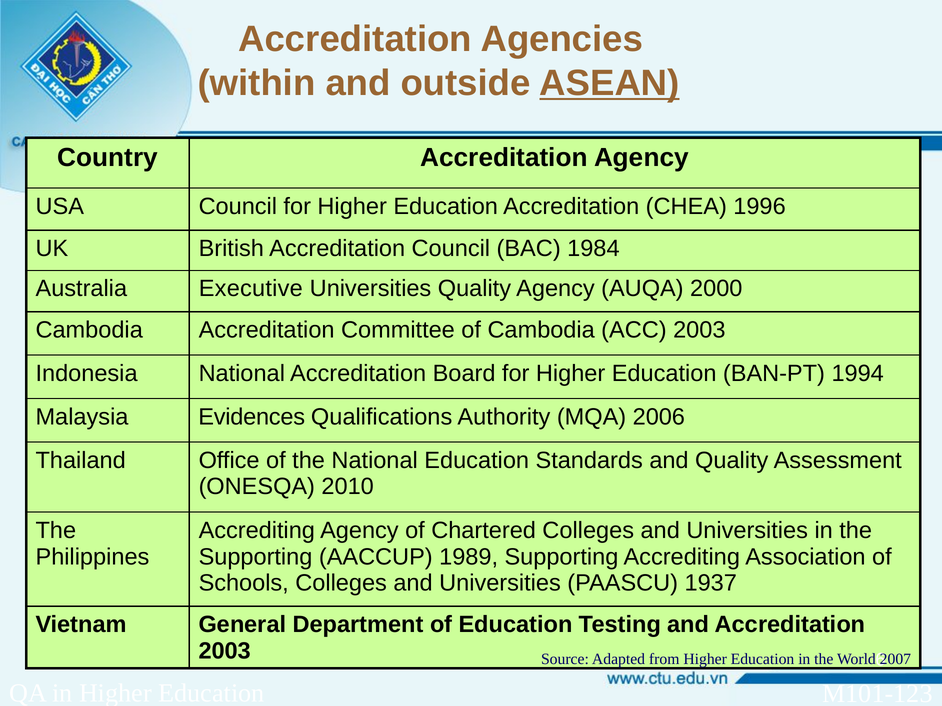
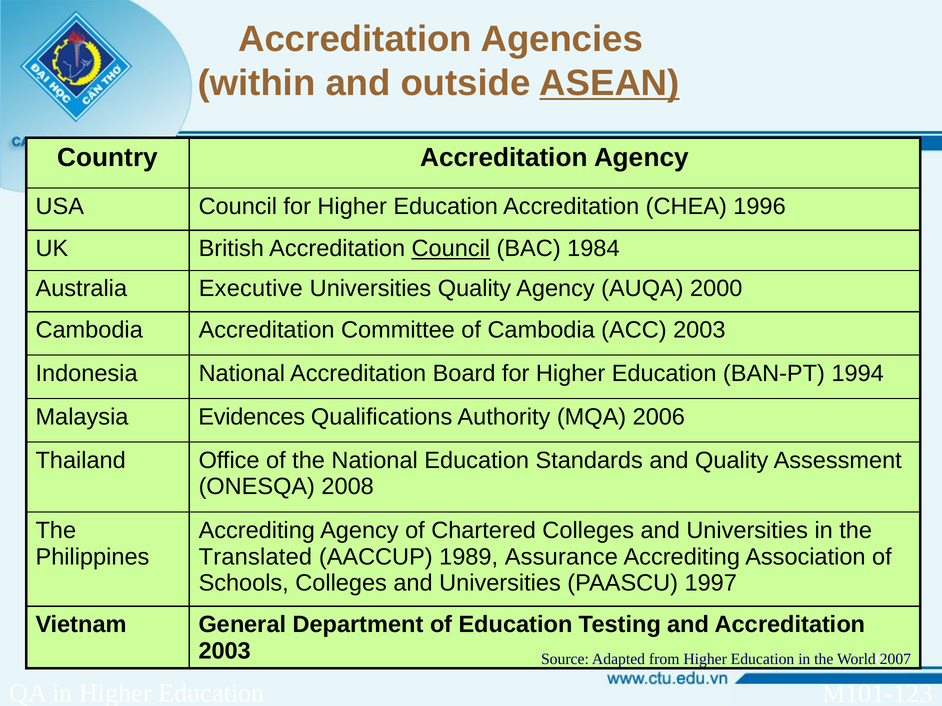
Council at (451, 249) underline: none -> present
2010: 2010 -> 2008
Supporting at (256, 557): Supporting -> Translated
1989 Supporting: Supporting -> Assurance
1937: 1937 -> 1997
